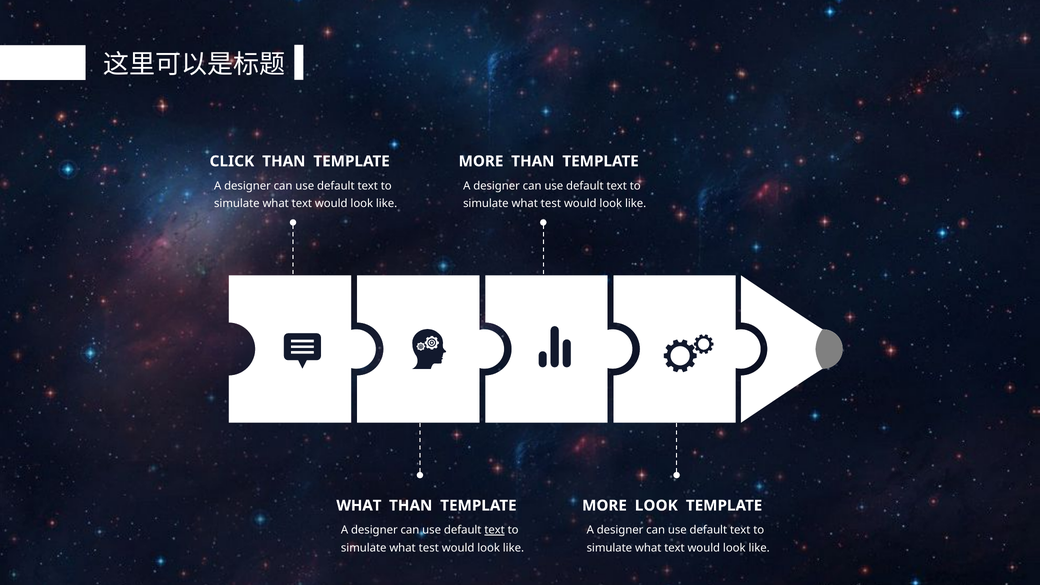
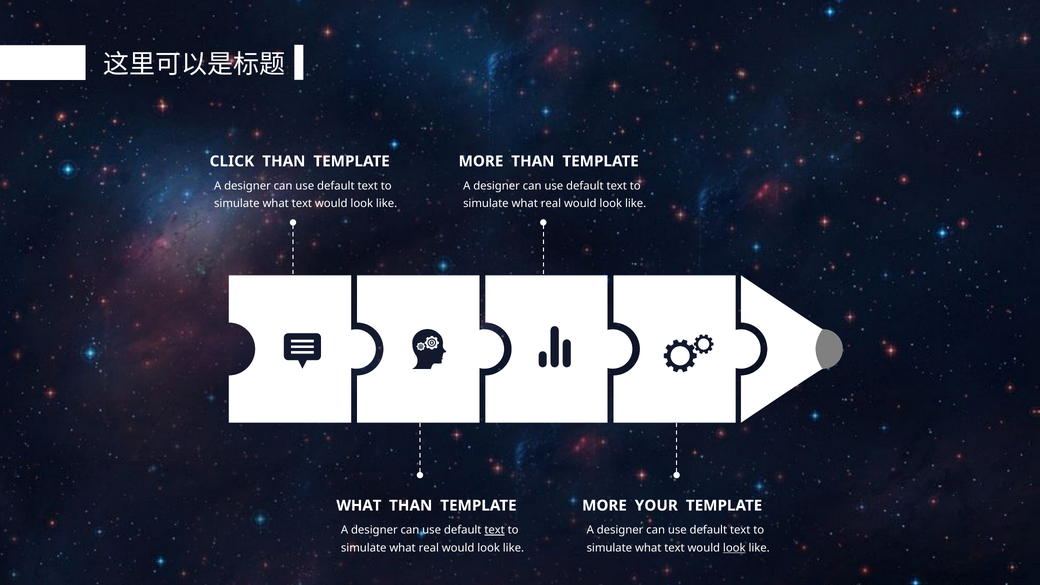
test at (551, 204): test -> real
MORE LOOK: LOOK -> YOUR
test at (429, 548): test -> real
look at (734, 548) underline: none -> present
